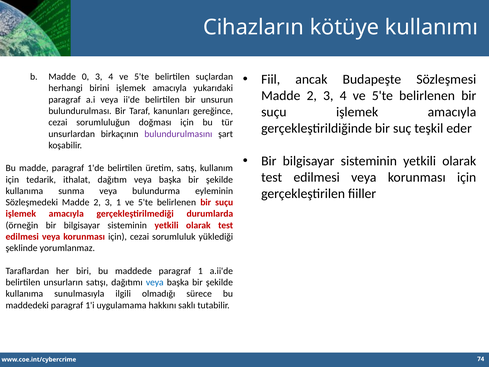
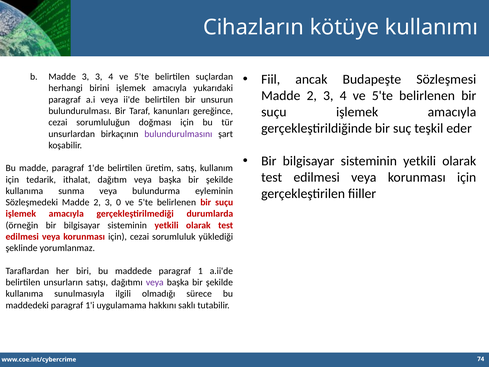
Madde 0: 0 -> 3
3 1: 1 -> 0
veya at (155, 282) colour: blue -> purple
